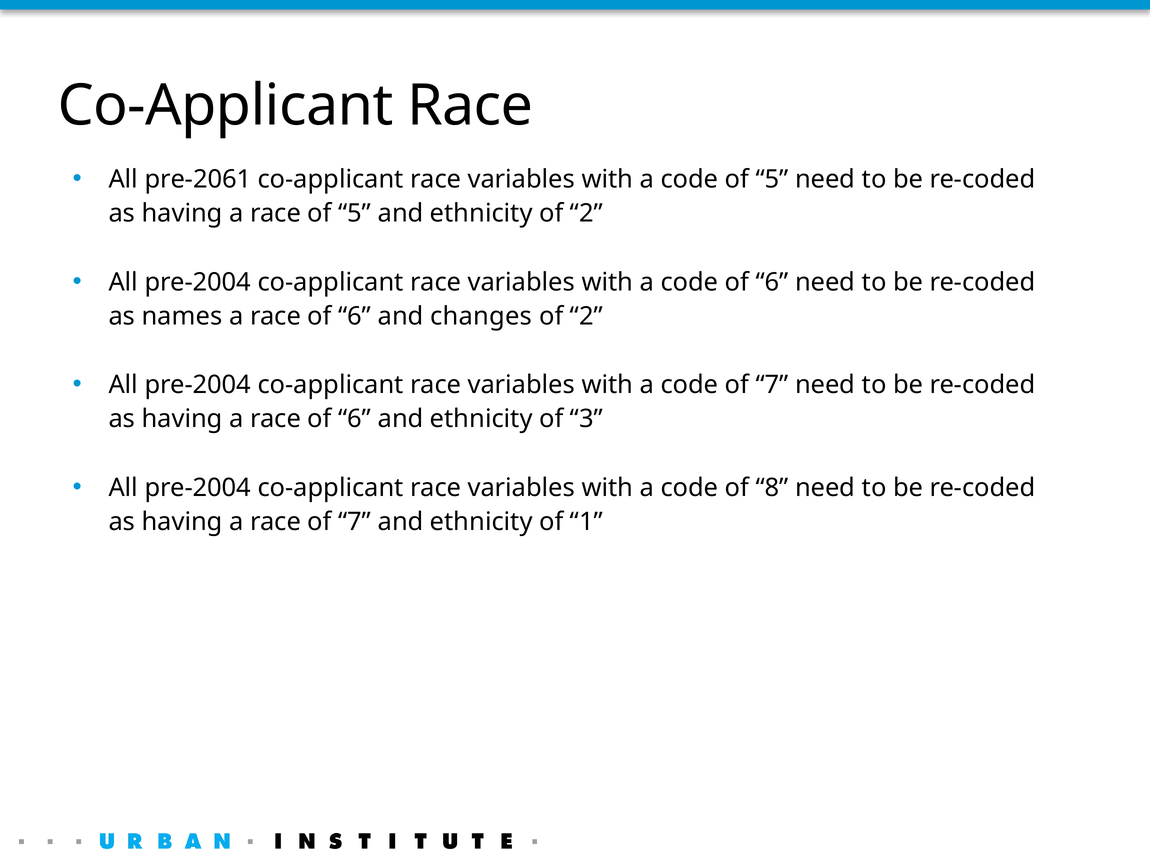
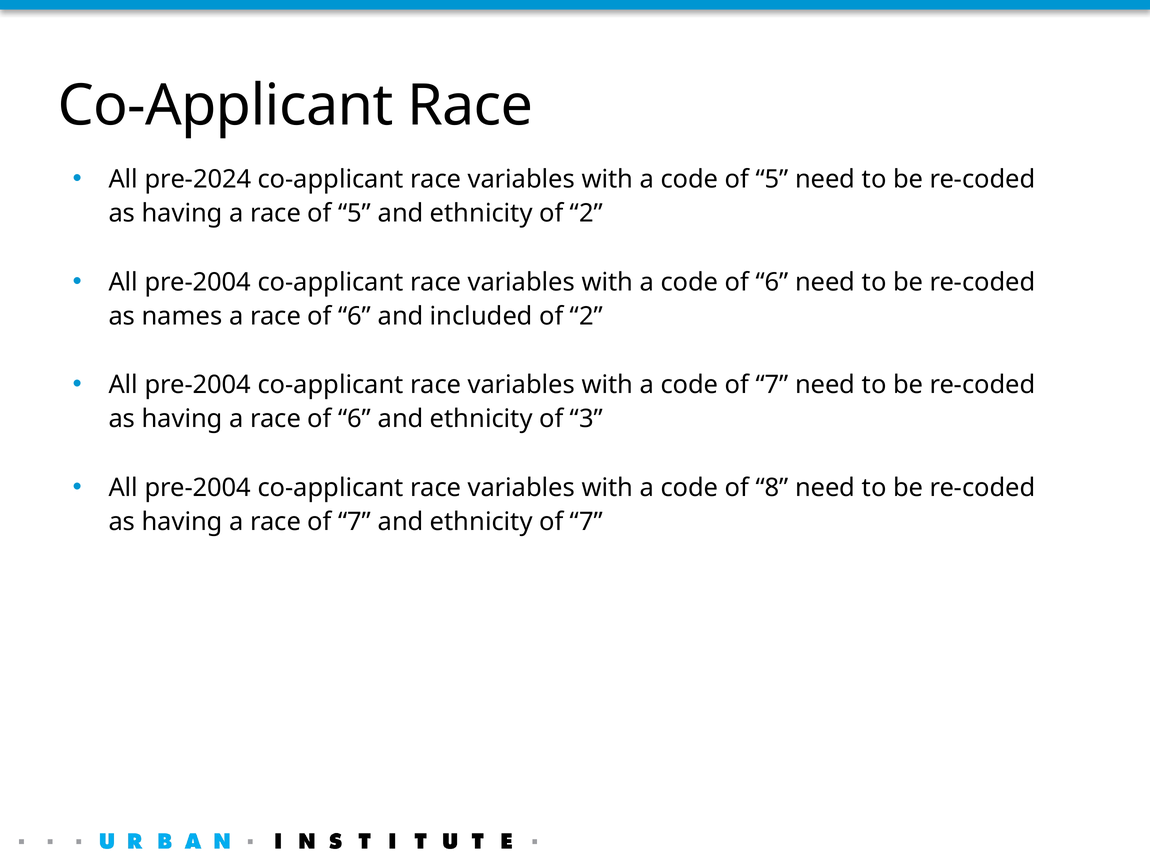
pre-2061: pre-2061 -> pre-2024
changes: changes -> included
ethnicity of 1: 1 -> 7
